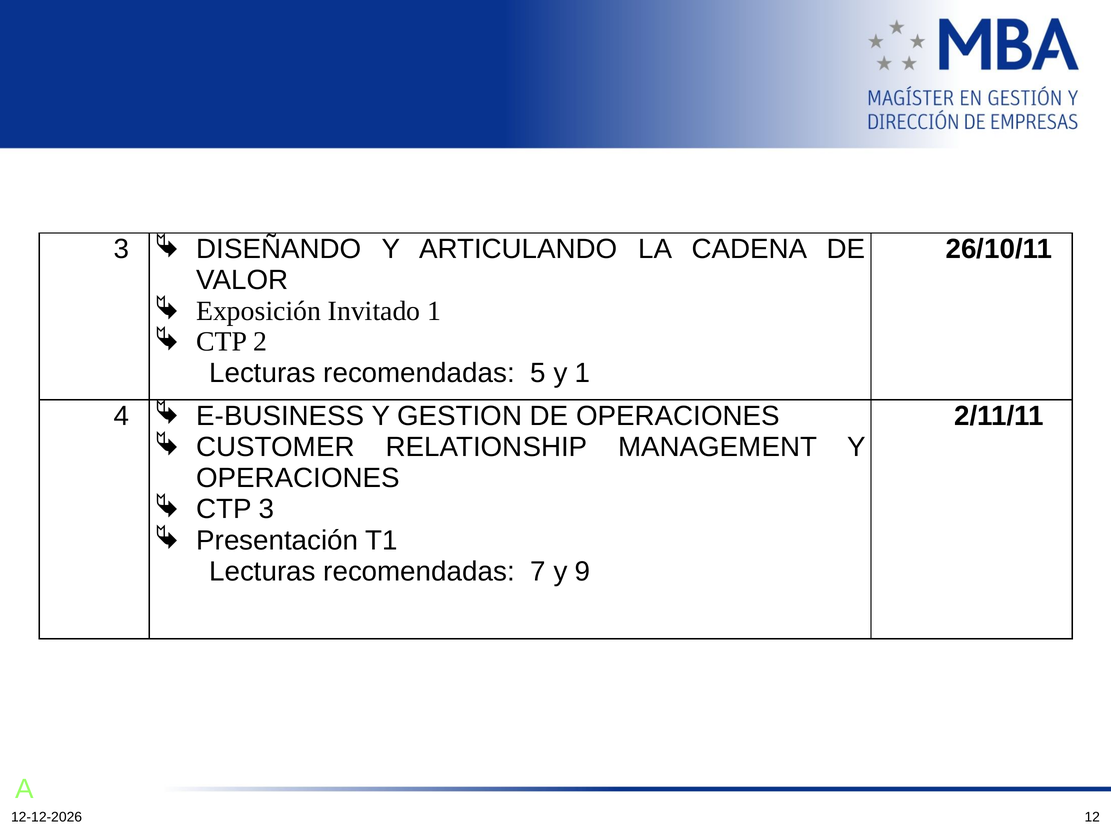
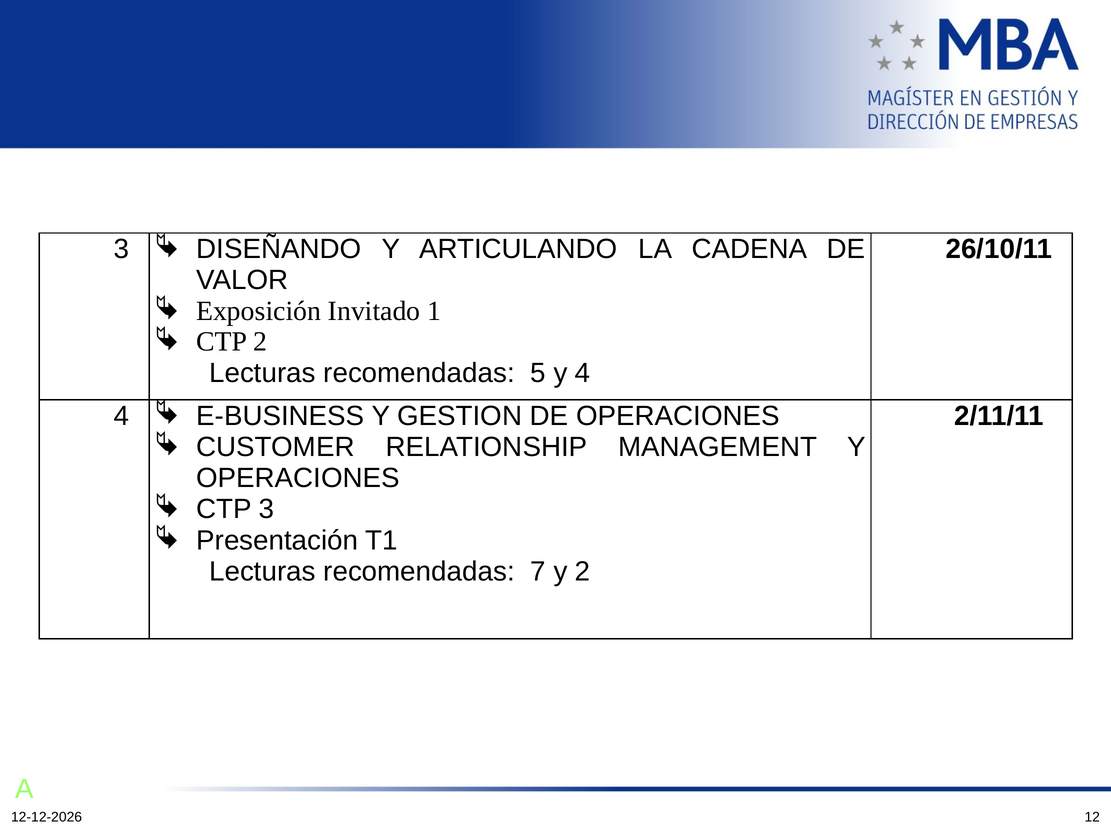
y 1: 1 -> 4
y 9: 9 -> 2
